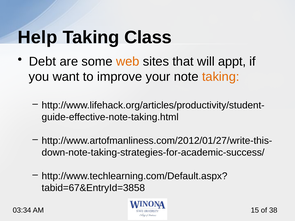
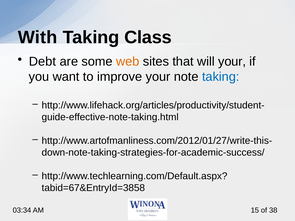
Help: Help -> With
will appt: appt -> your
taking at (221, 77) colour: orange -> blue
